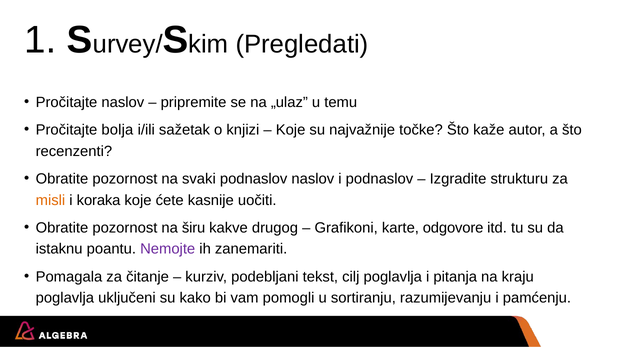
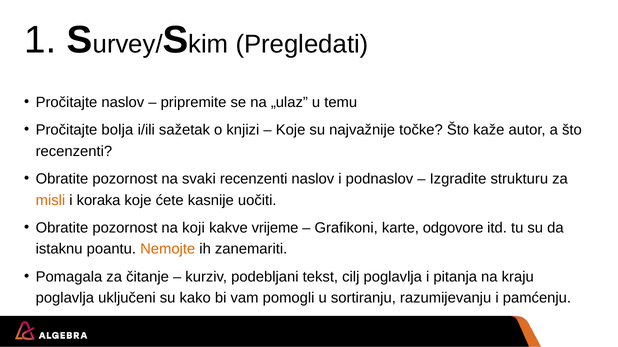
svaki podnaslov: podnaslov -> recenzenti
širu: širu -> koji
drugog: drugog -> vrijeme
Nemojte colour: purple -> orange
